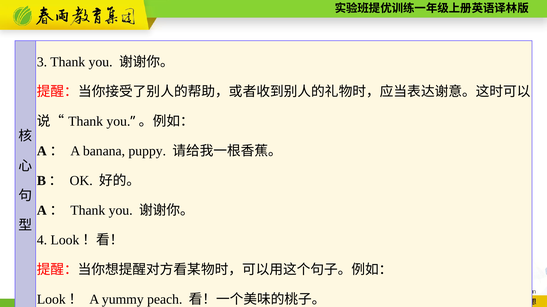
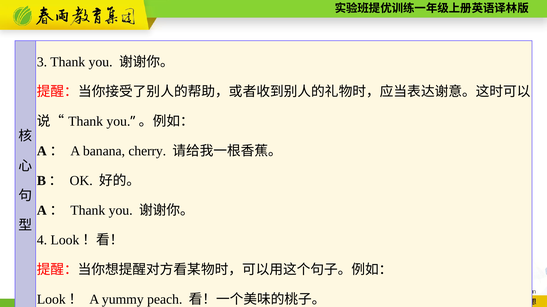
puppy: puppy -> cherry
